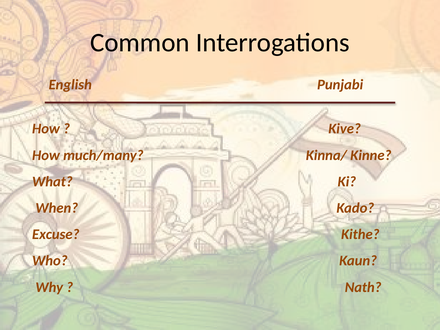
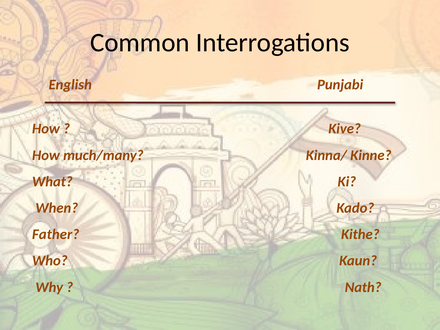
Excuse: Excuse -> Father
